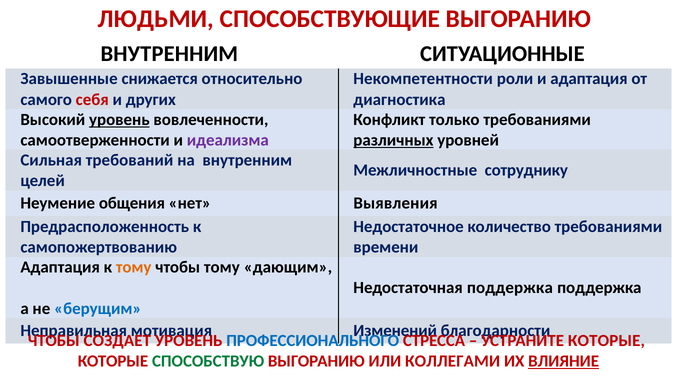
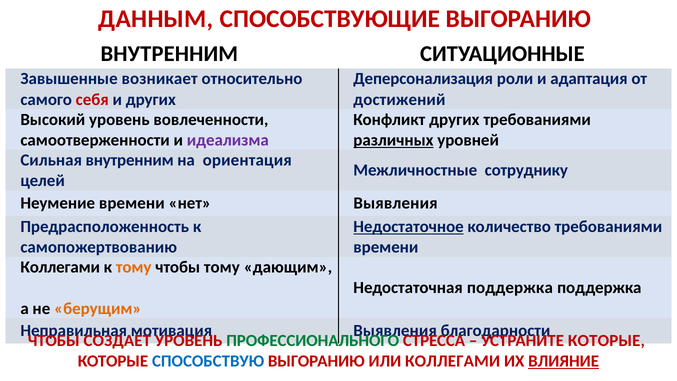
ЛЮДЬМИ: ЛЮДЬМИ -> ДАННЫМ
снижается: снижается -> возникает
Некомпетентности: Некомпетентности -> Деперсонализация
диагностика: диагностика -> достижений
уровень at (119, 119) underline: present -> none
Конфликт только: только -> других
Сильная требований: требований -> внутренним
на внутренним: внутренним -> ориентация
Неумение общения: общения -> времени
Недостаточное underline: none -> present
Адаптация at (60, 267): Адаптация -> Коллегами
берущим colour: blue -> orange
мотивация Изменений: Изменений -> Выявления
ПРОФЕССИОНАЛЬНОГО colour: blue -> green
СПОСОБСТВУЮ colour: green -> blue
